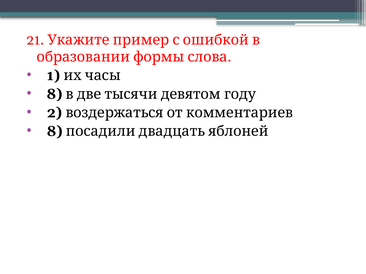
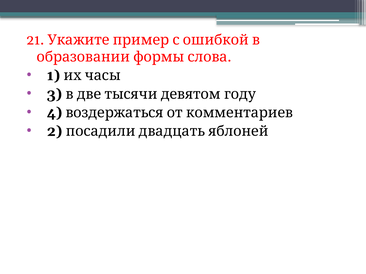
8 at (54, 94): 8 -> 3
2: 2 -> 4
8 at (55, 131): 8 -> 2
